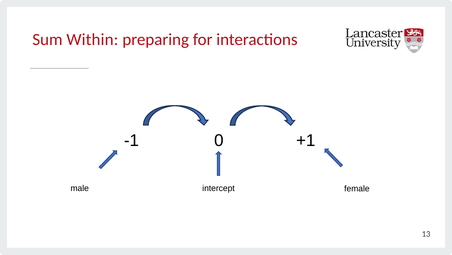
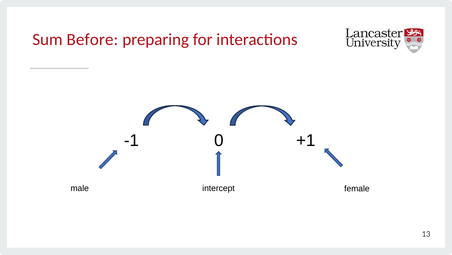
Within: Within -> Before
